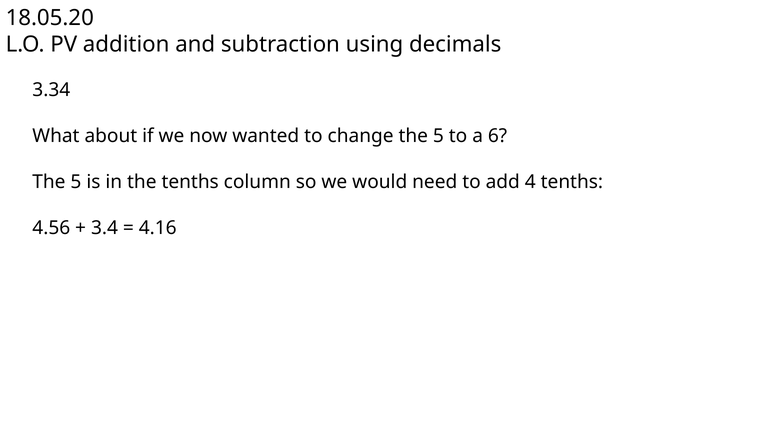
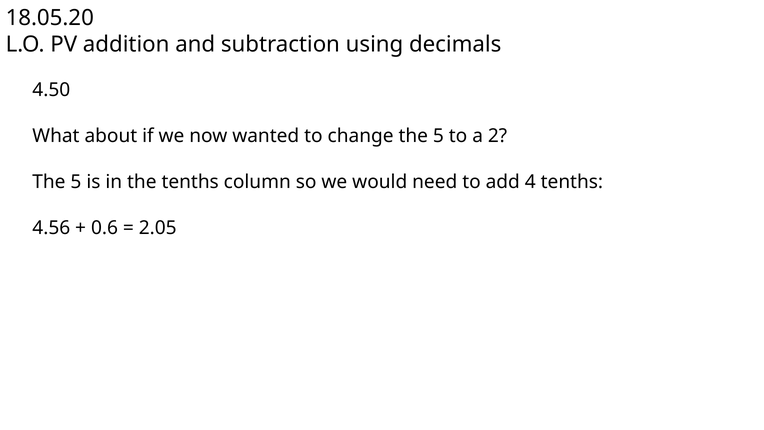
3.34: 3.34 -> 4.50
6: 6 -> 2
3.4: 3.4 -> 0.6
4.16: 4.16 -> 2.05
